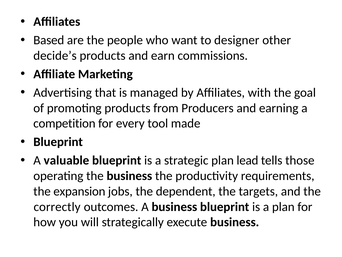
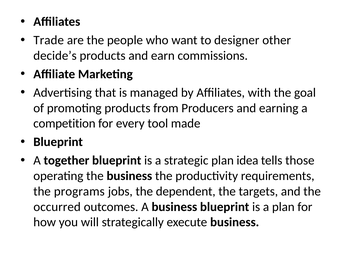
Based: Based -> Trade
valuable: valuable -> together
lead: lead -> idea
expansion: expansion -> programs
correctly: correctly -> occurred
